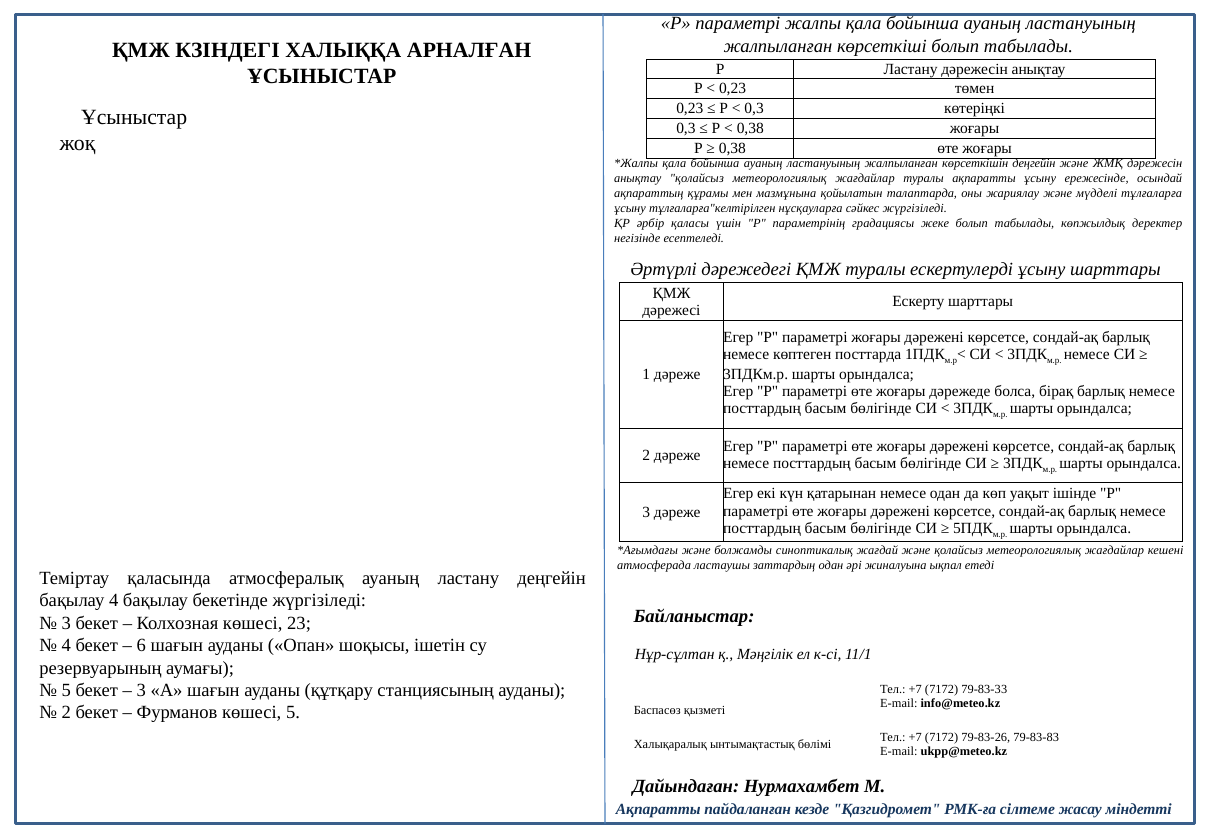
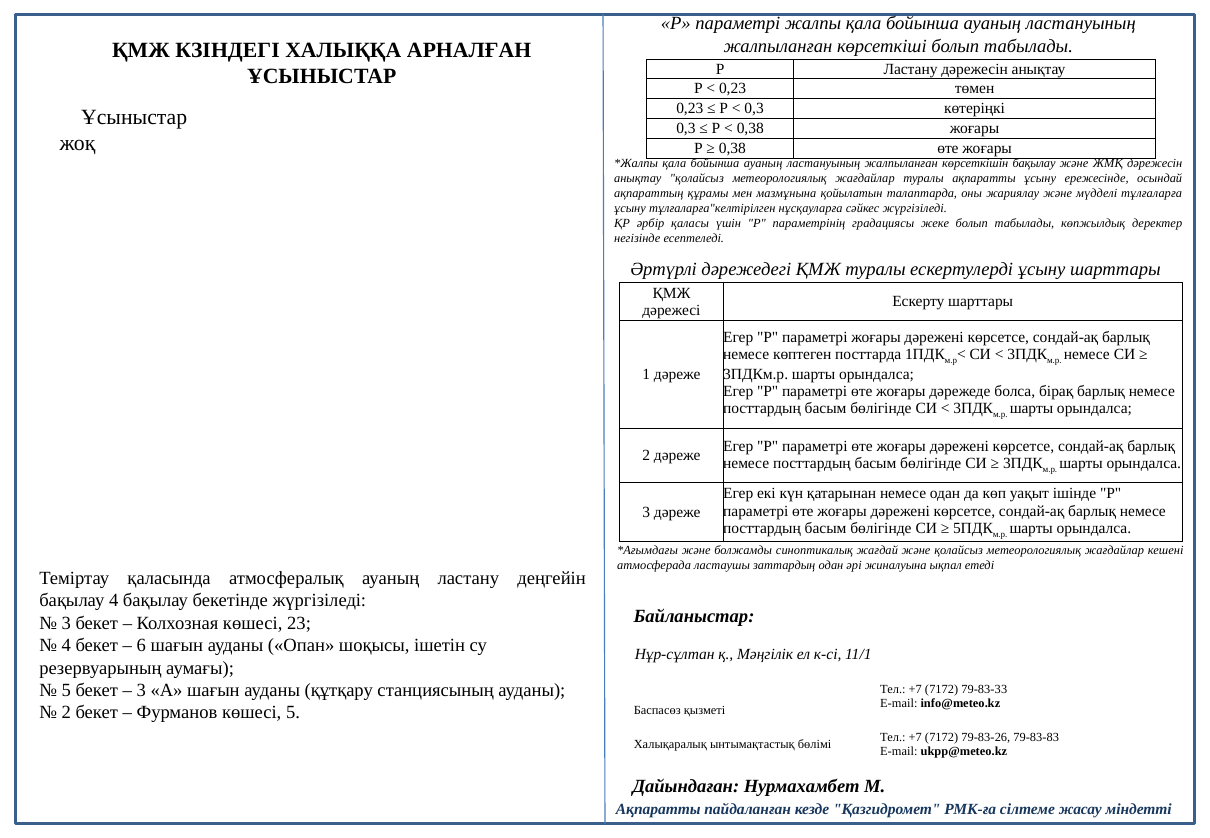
көрсеткішін деңгейін: деңгейін -> бақылау
